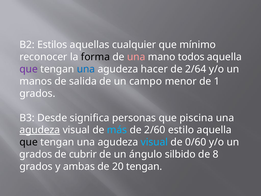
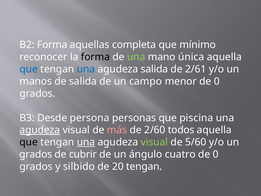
B2 Estilos: Estilos -> Forma
cualquier: cualquier -> completa
una at (136, 57) colour: pink -> light green
todos: todos -> única
que at (29, 69) colour: purple -> blue
agudeza hacer: hacer -> salida
2/64: 2/64 -> 2/61
menor de 1: 1 -> 0
significa: significa -> persona
más colour: light blue -> pink
estilo: estilo -> todos
una at (86, 142) underline: none -> present
visual at (154, 142) colour: light blue -> light green
0/60: 0/60 -> 5/60
silbido: silbido -> cuatro
8 at (216, 154): 8 -> 0
ambas: ambas -> silbido
